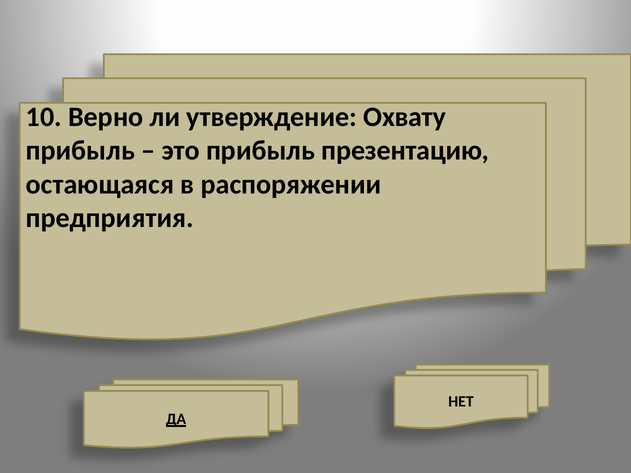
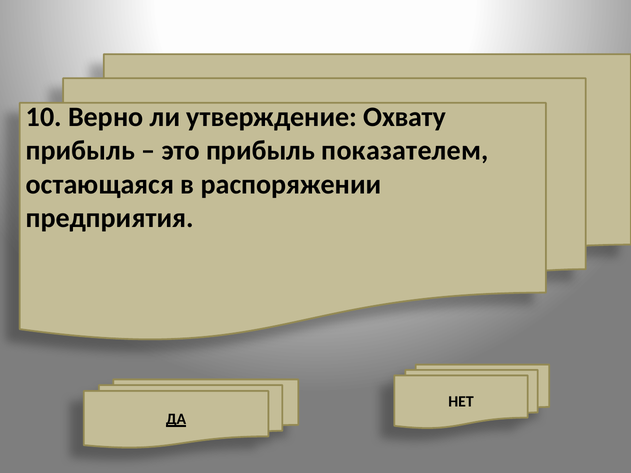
презентацию: презентацию -> показателем
